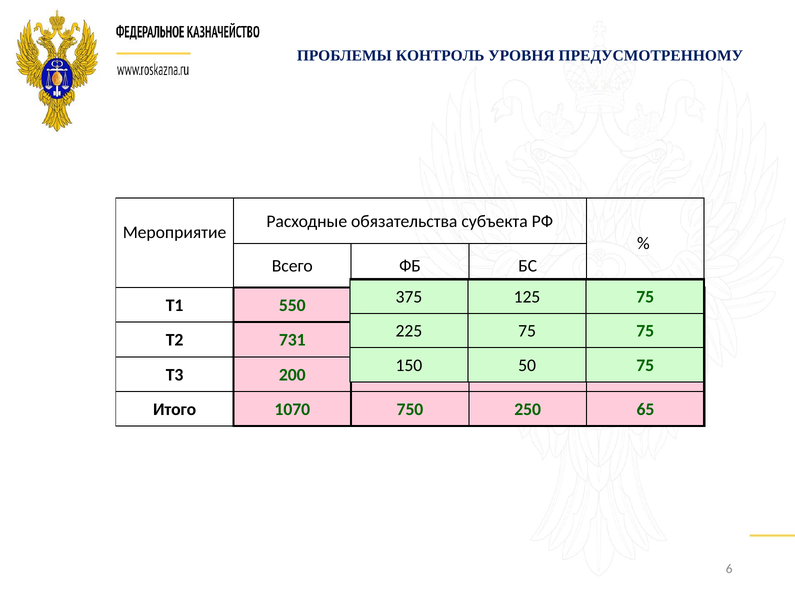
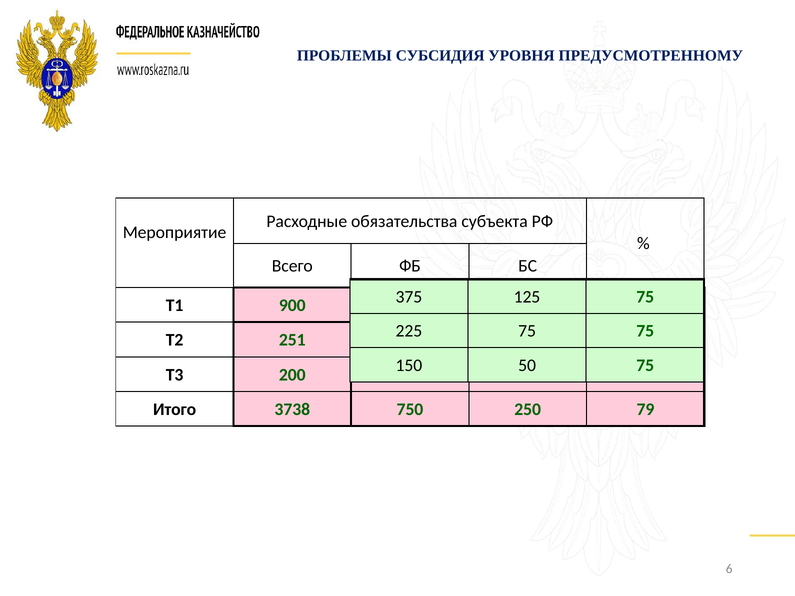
КОНТРОЛЬ: КОНТРОЛЬ -> СУБСИДИЯ
550: 550 -> 900
731: 731 -> 251
1070: 1070 -> 3738
65: 65 -> 79
